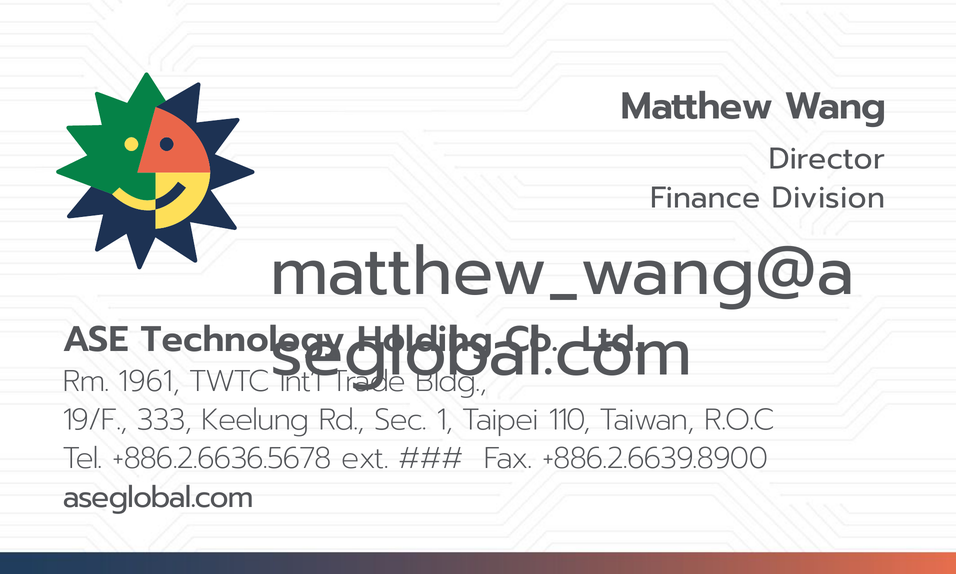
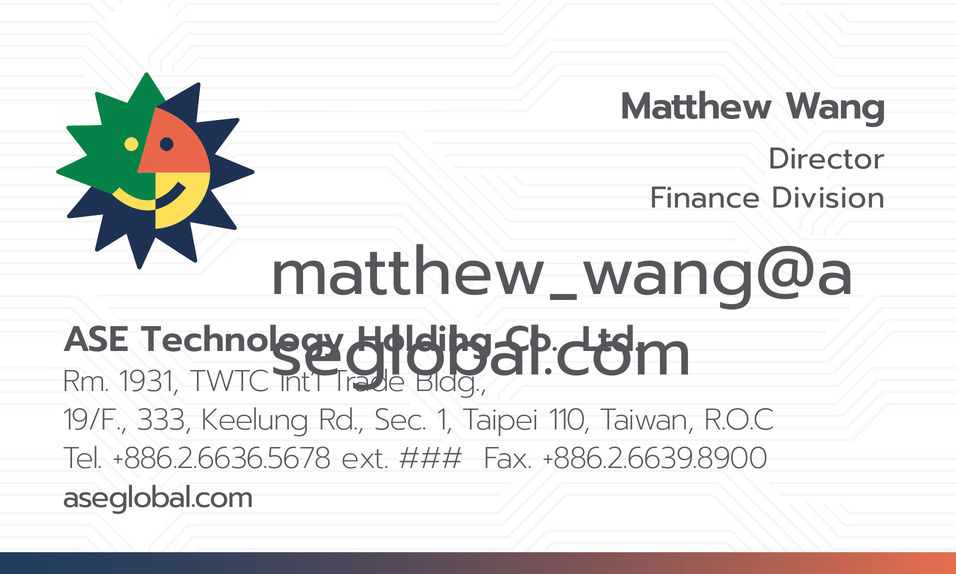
1961: 1961 -> 1931
